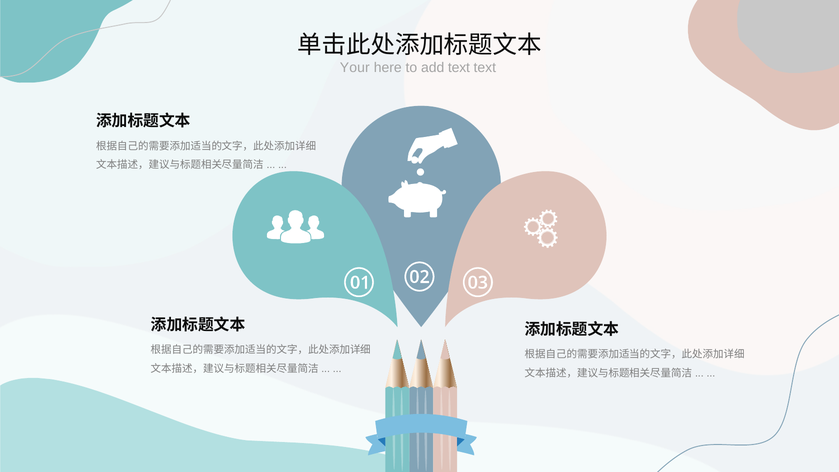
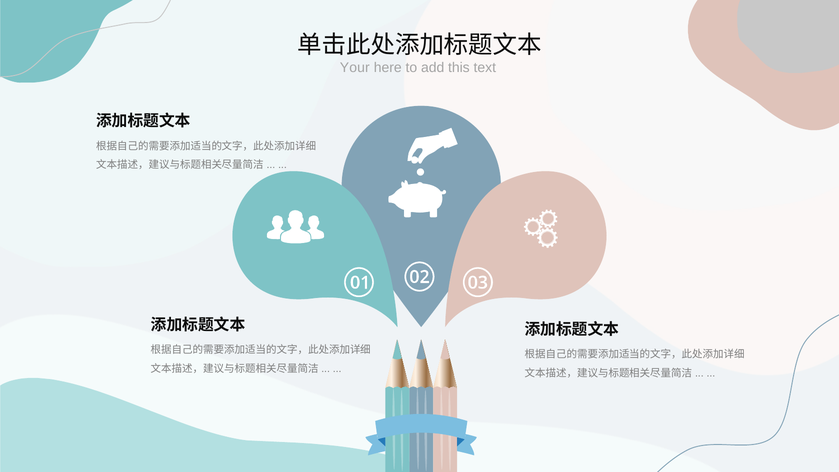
add text: text -> this
